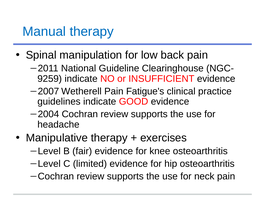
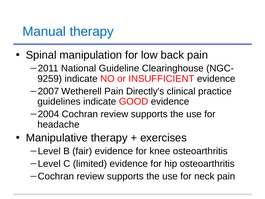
Fatigue's: Fatigue's -> Directly's
